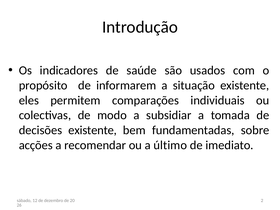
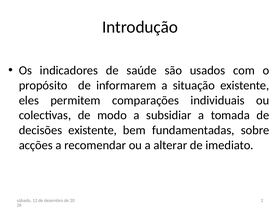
último: último -> alterar
